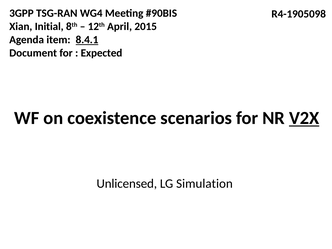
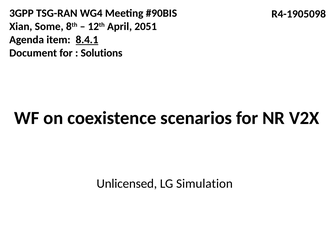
Initial: Initial -> Some
2015: 2015 -> 2051
Expected: Expected -> Solutions
V2X underline: present -> none
